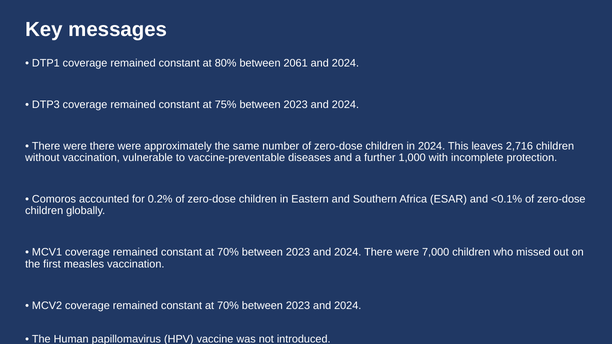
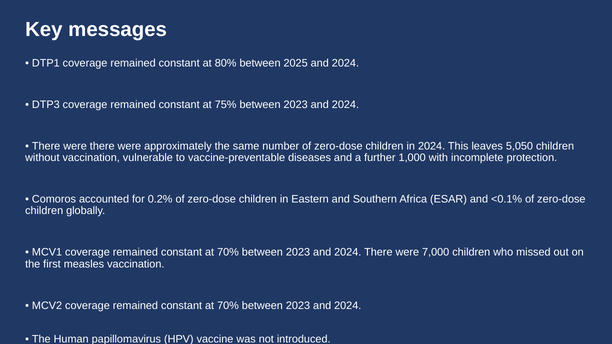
2061: 2061 -> 2025
2,716: 2,716 -> 5,050
